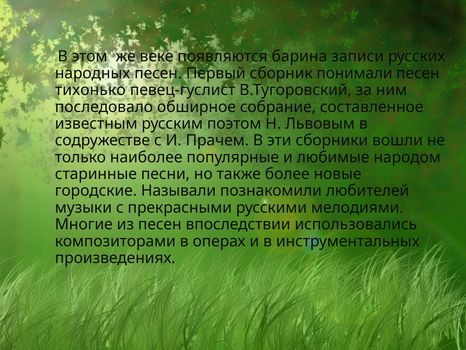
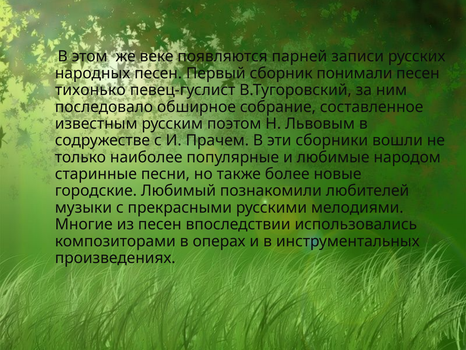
барина: барина -> парней
Называли: Называли -> Любимый
